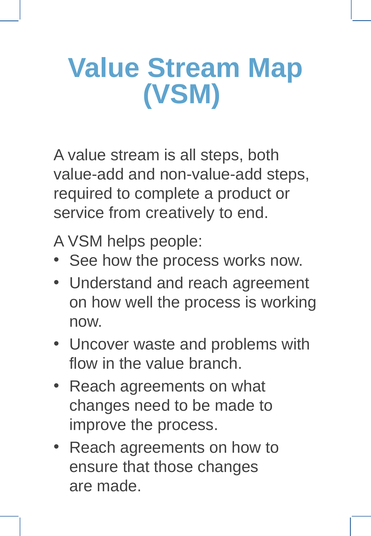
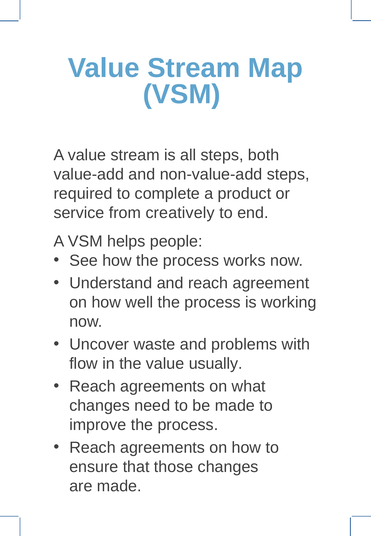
branch: branch -> usually
